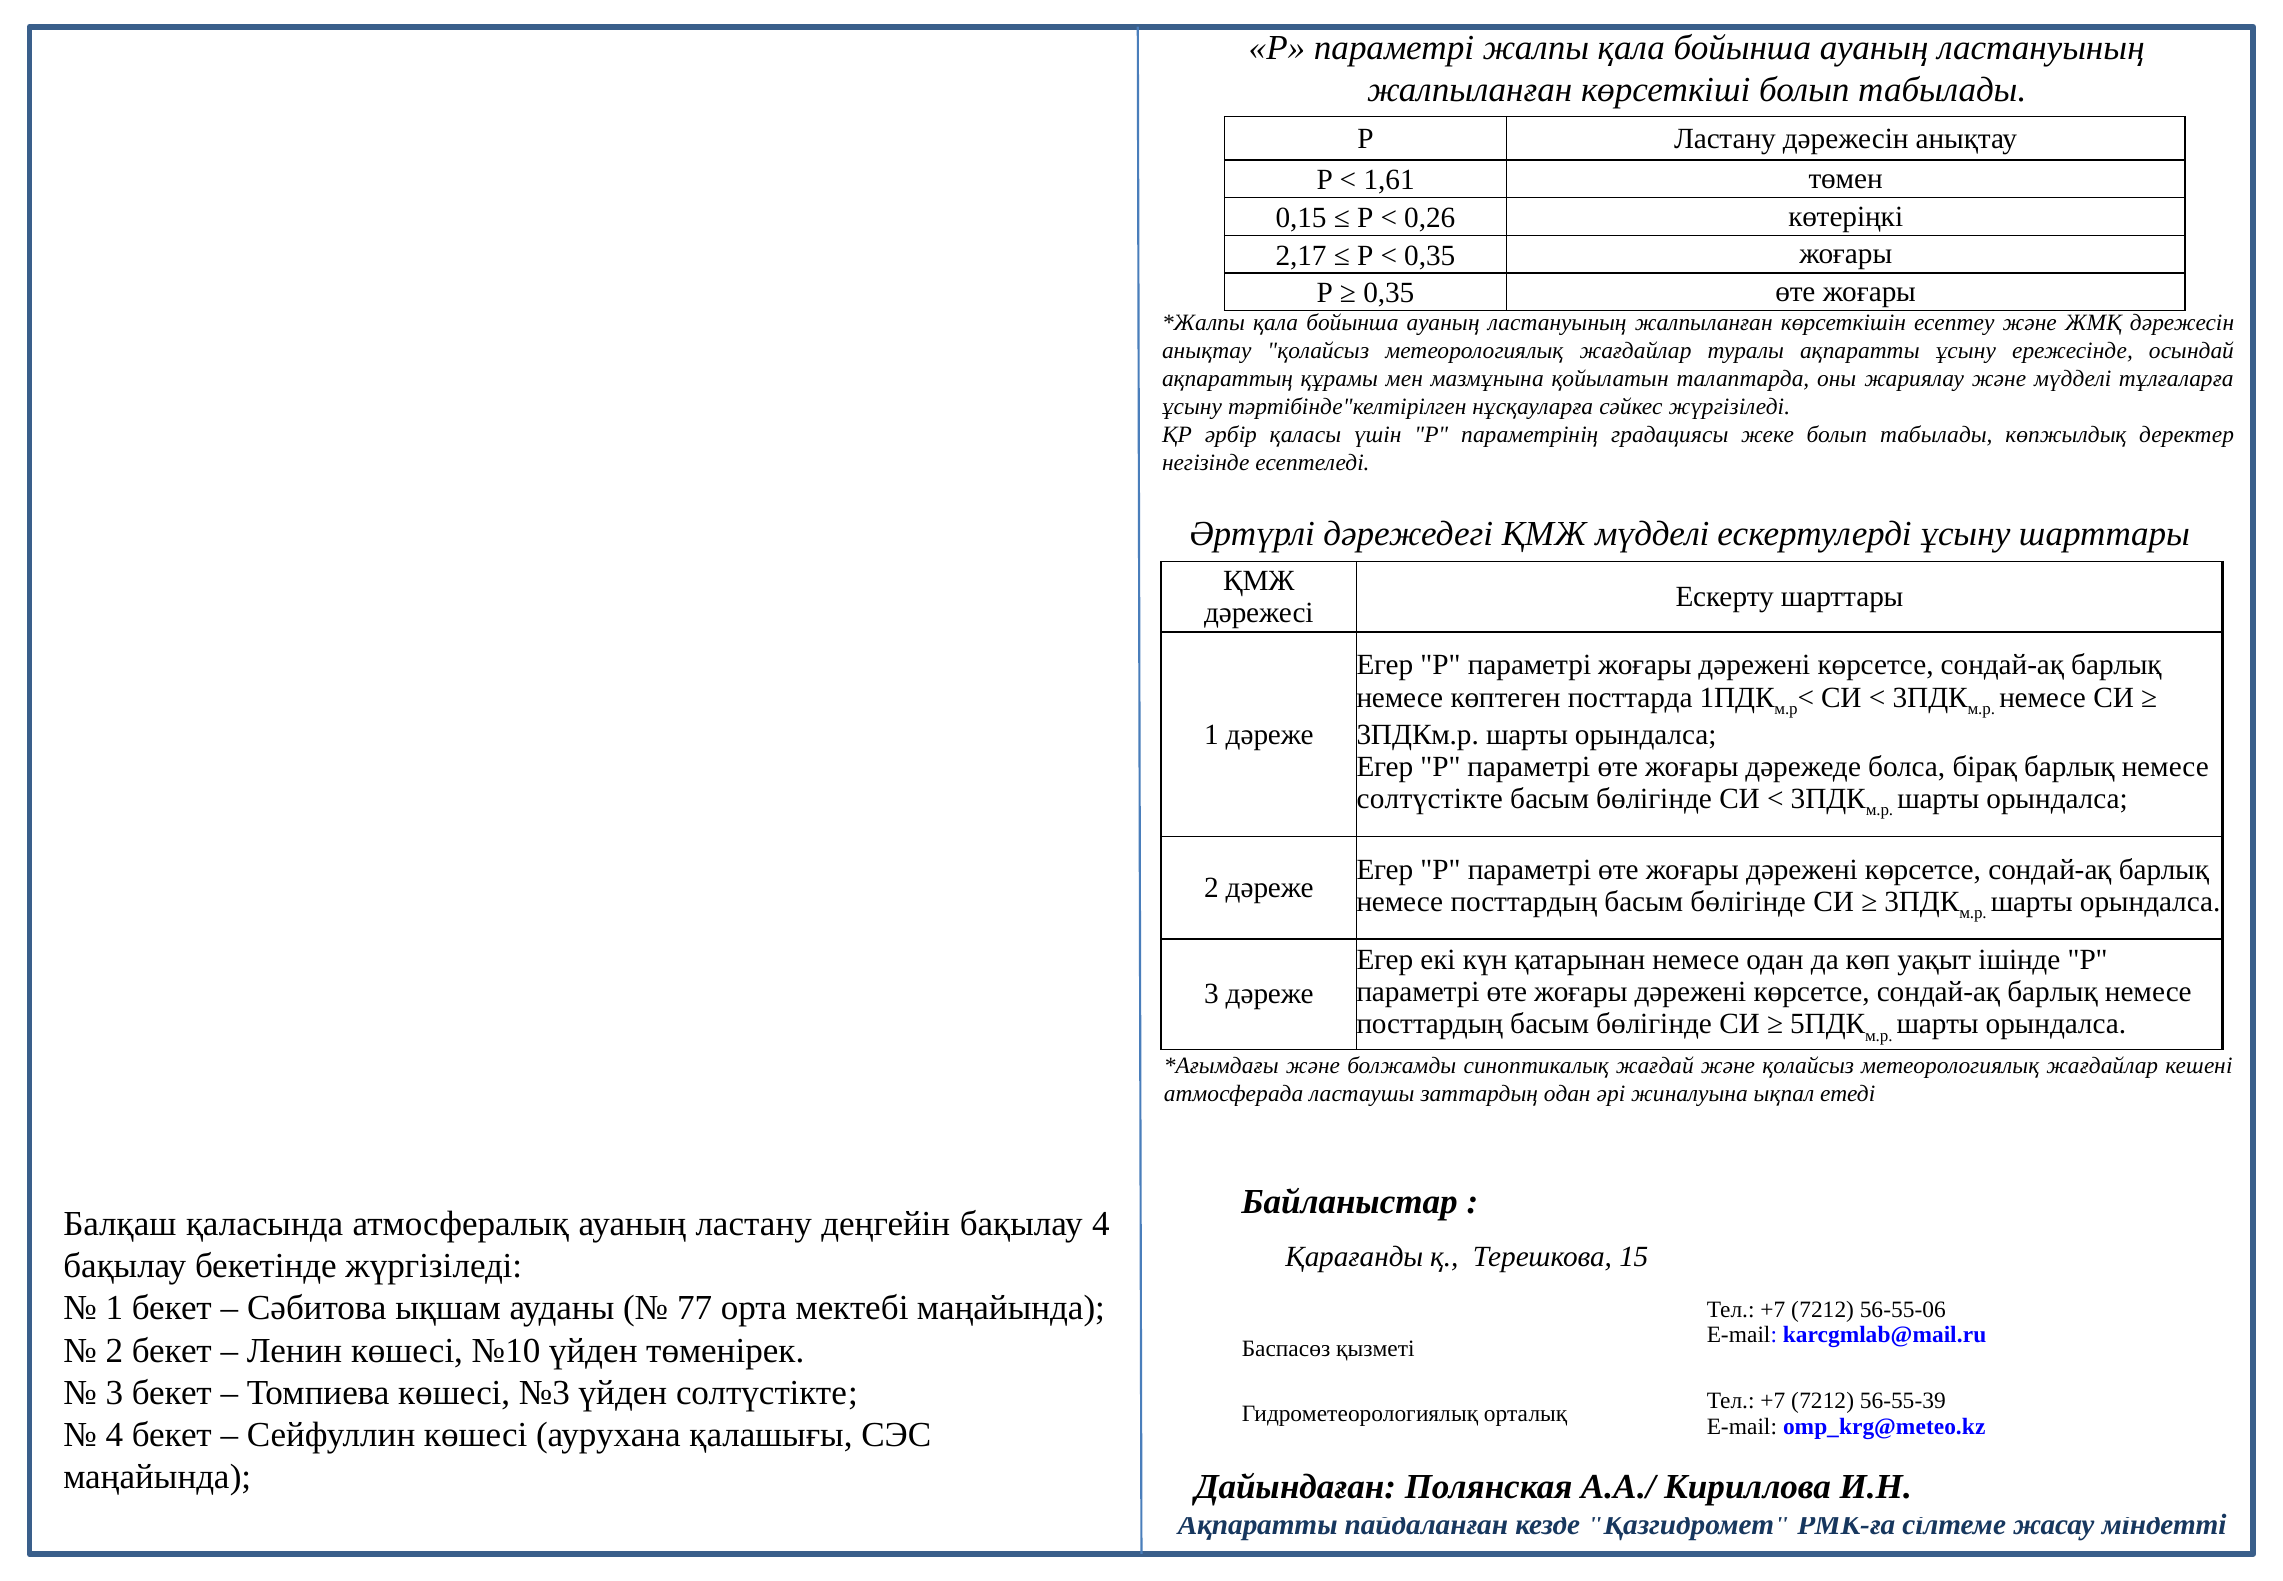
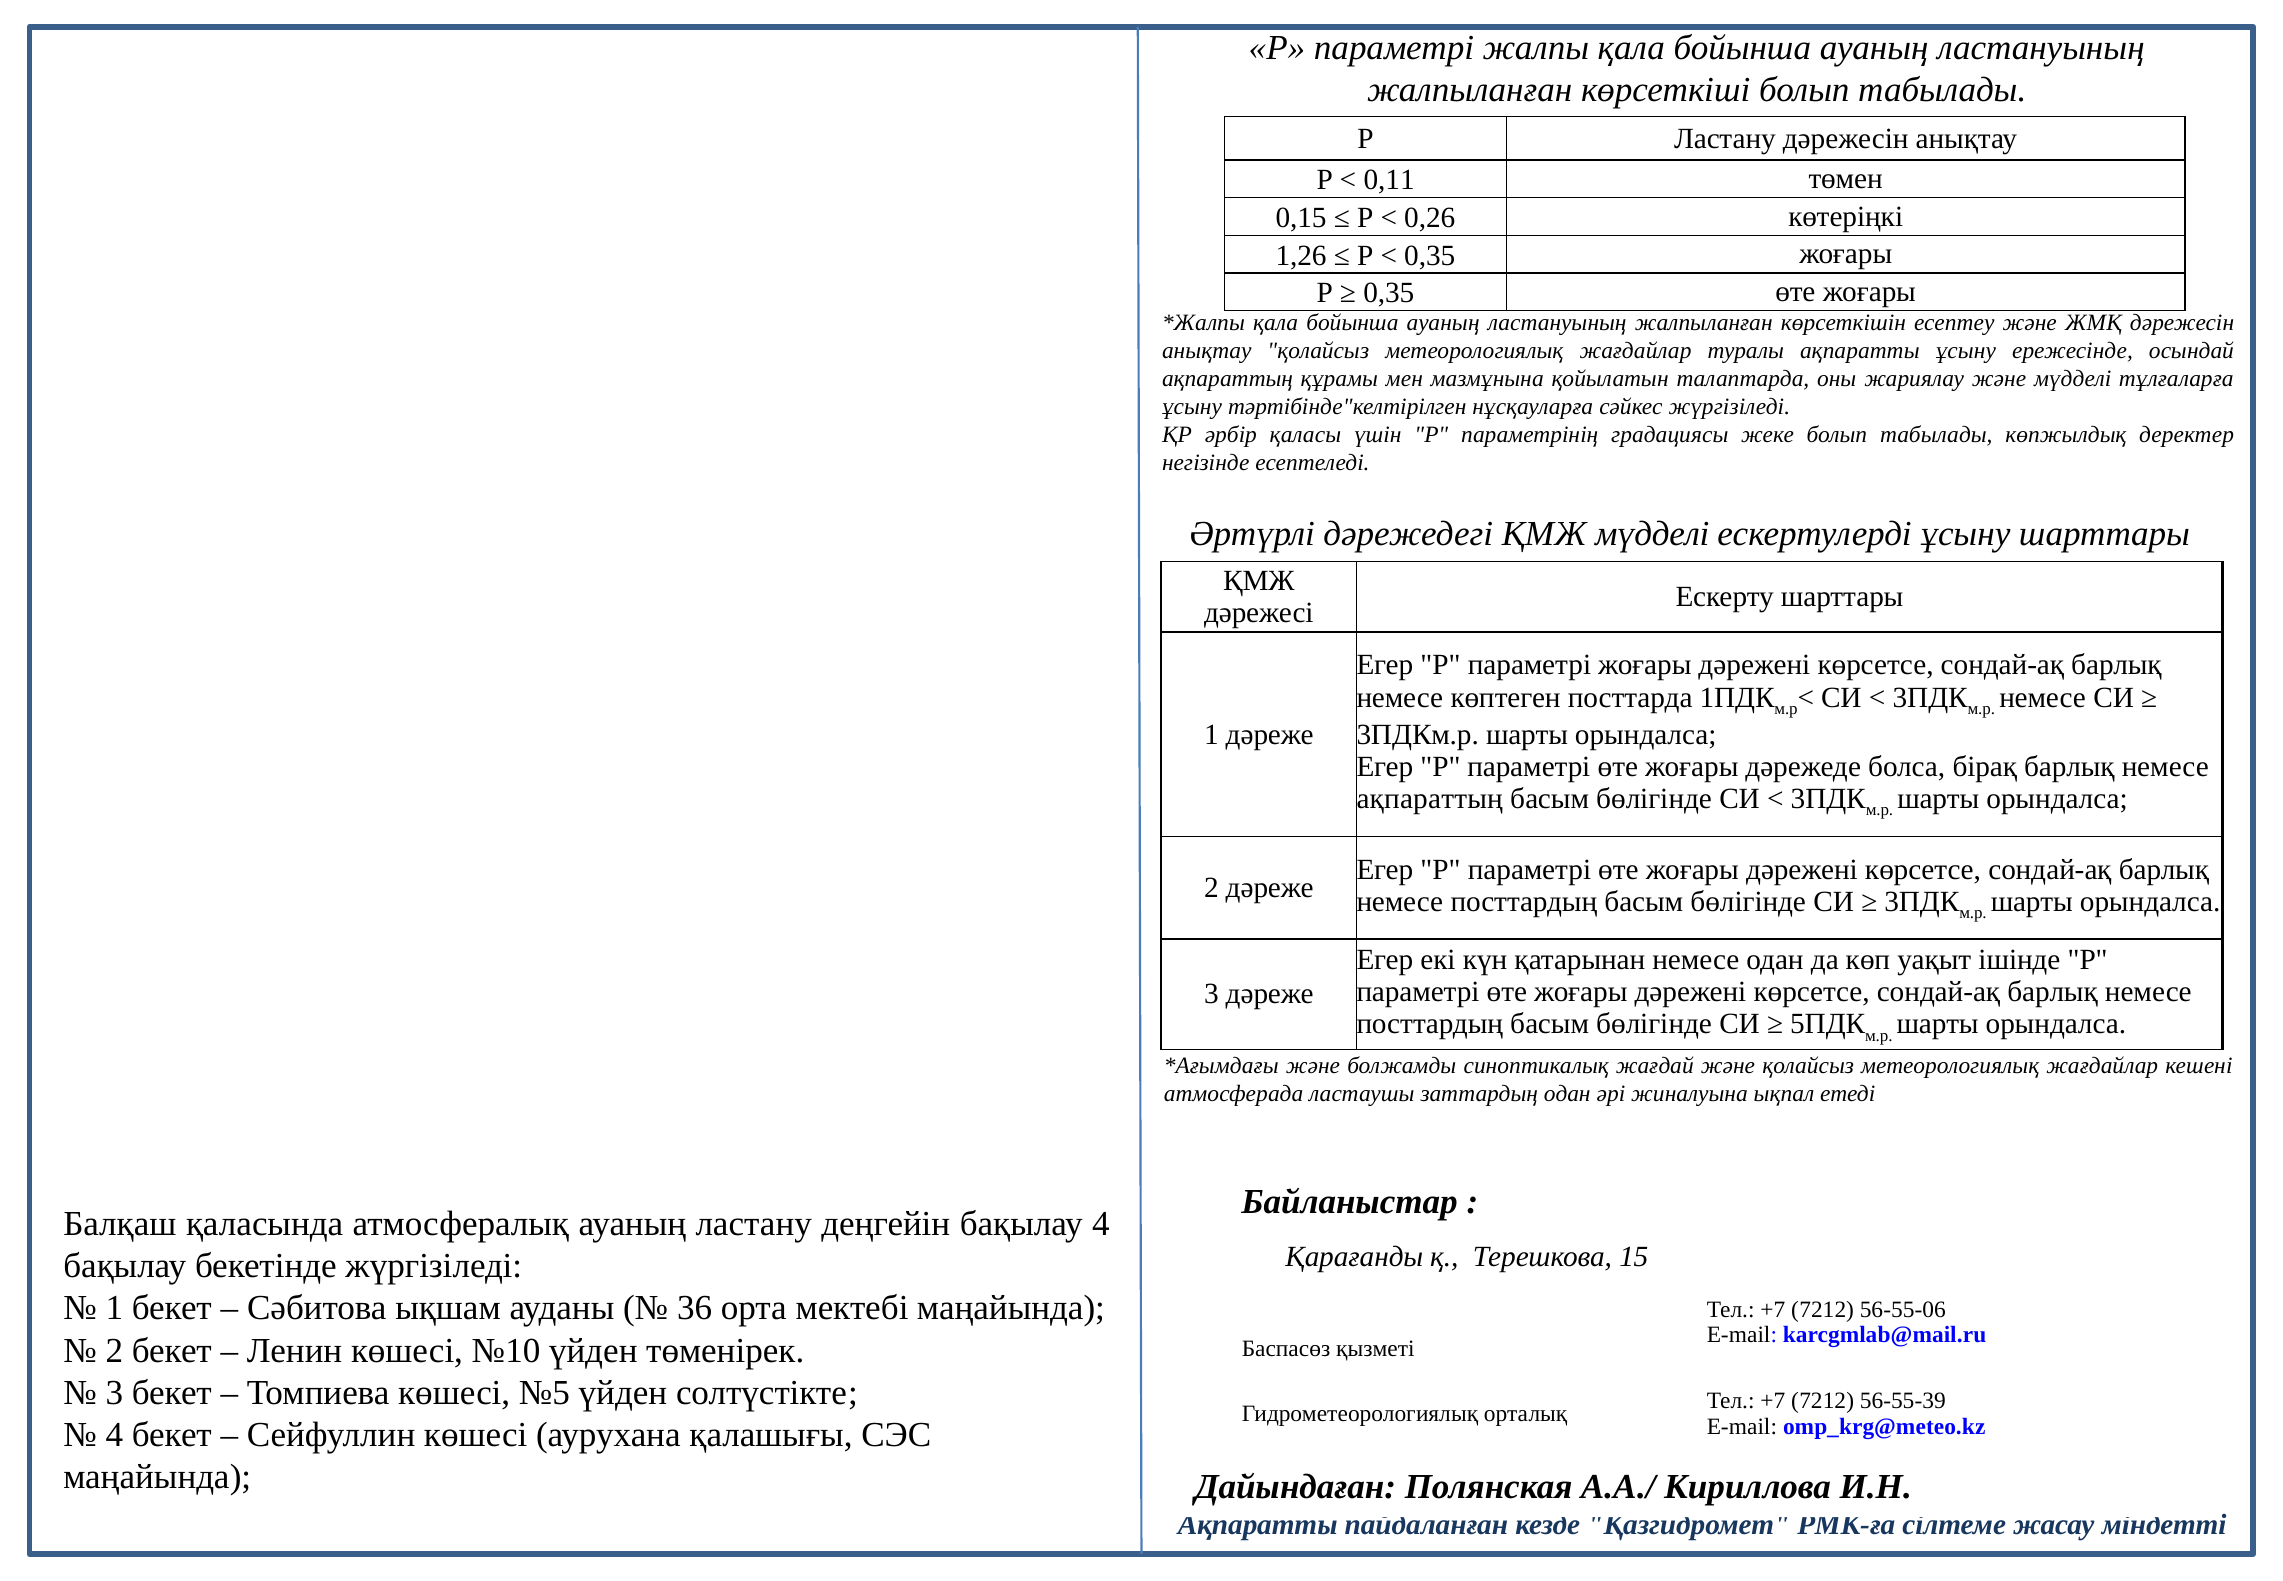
1,61: 1,61 -> 0,11
2,17: 2,17 -> 1,26
солтүстікте at (1430, 799): солтүстікте -> ақпараттың
77: 77 -> 36
№3: №3 -> №5
